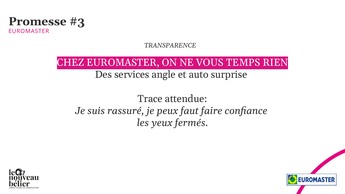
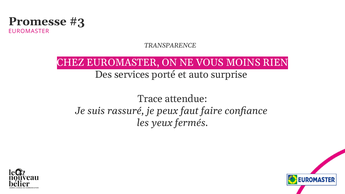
TEMPS: TEMPS -> MOINS
angle: angle -> porté
